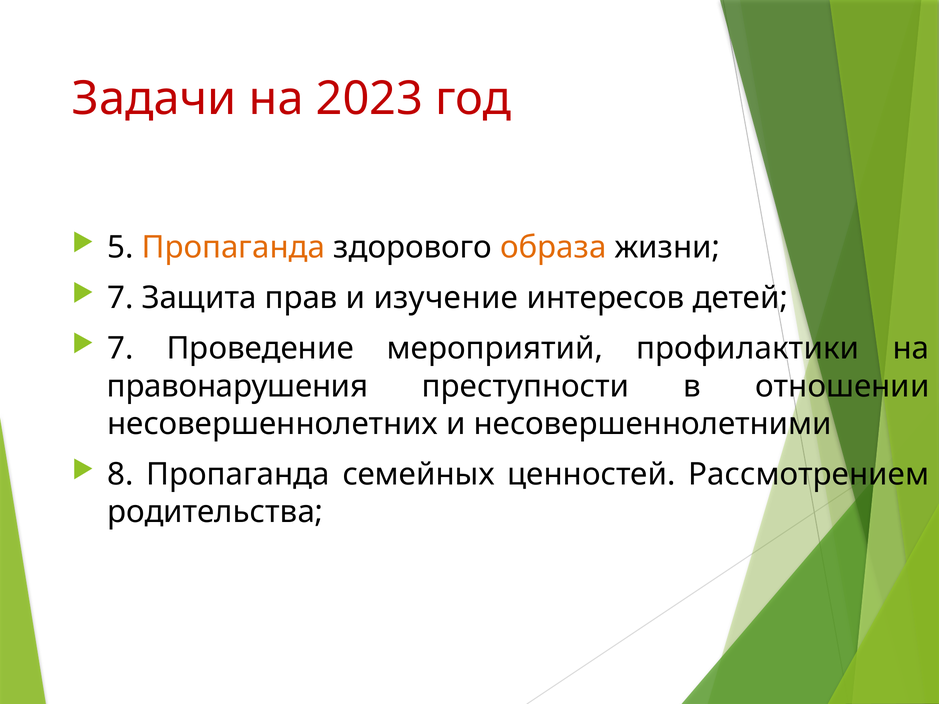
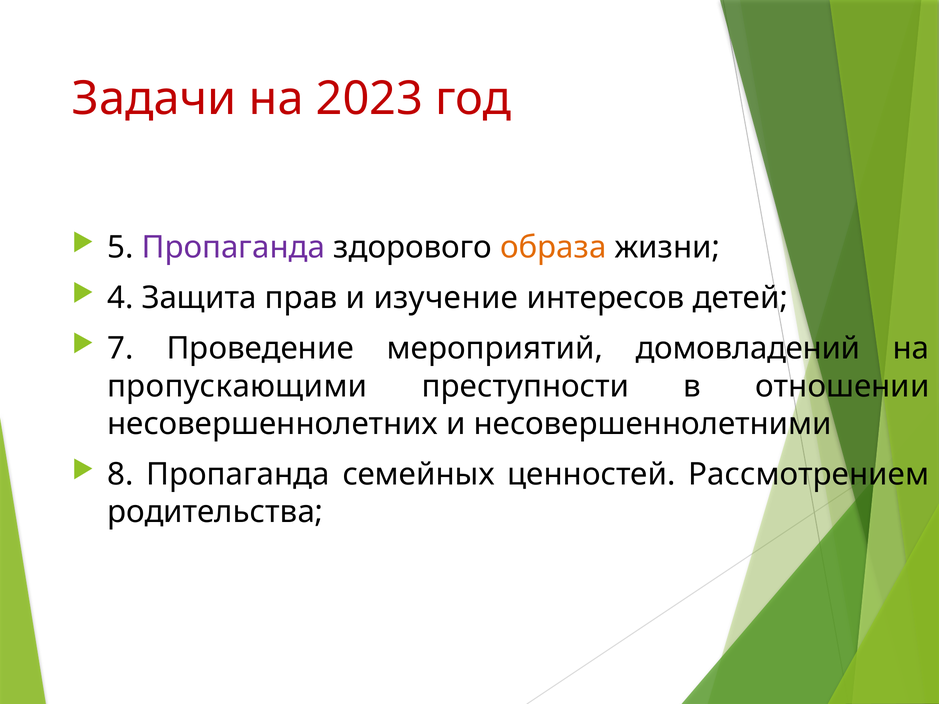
Пропаганда at (233, 248) colour: orange -> purple
7 at (120, 298): 7 -> 4
профилактики: профилактики -> домовладений
правонарушения: правонарушения -> пропускающими
